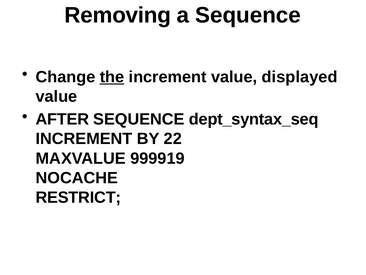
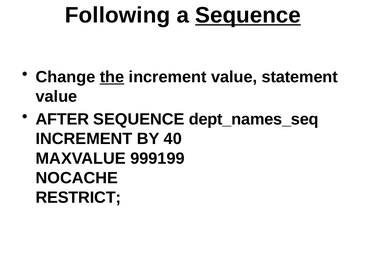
Removing: Removing -> Following
Sequence at (248, 15) underline: none -> present
displayed: displayed -> statement
dept_syntax_seq: dept_syntax_seq -> dept_names_seq
22: 22 -> 40
999919: 999919 -> 999199
